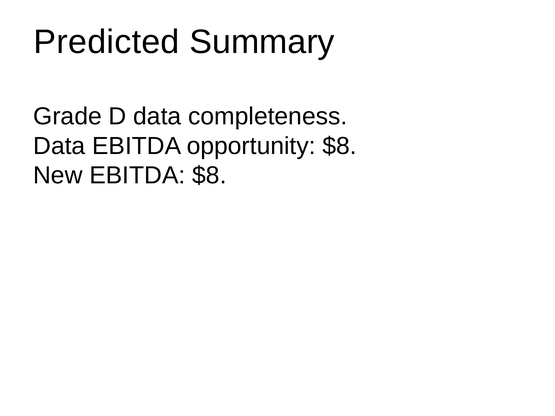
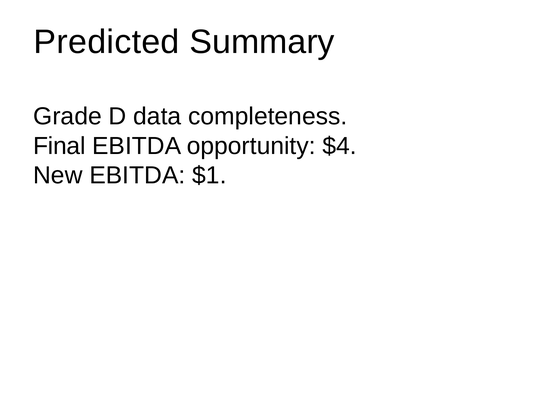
Data at (59, 146): Data -> Final
opportunity $8: $8 -> $4
EBITDA $8: $8 -> $1
